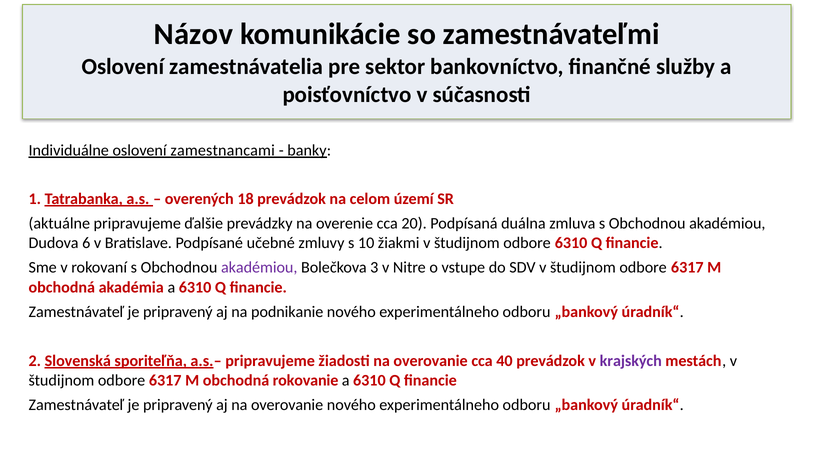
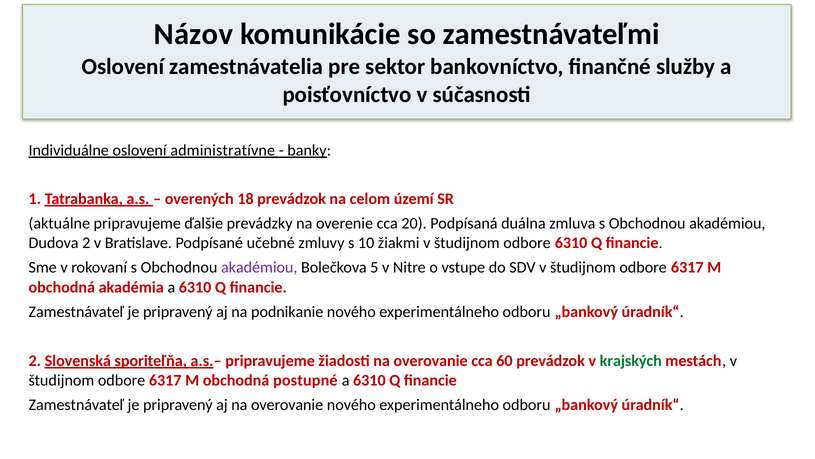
zamestnancami: zamestnancami -> administratívne
Dudova 6: 6 -> 2
3: 3 -> 5
40: 40 -> 60
krajských colour: purple -> green
rokovanie: rokovanie -> postupné
